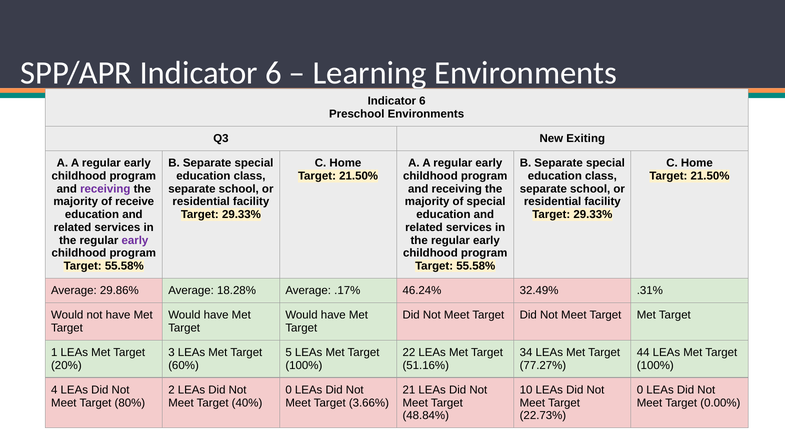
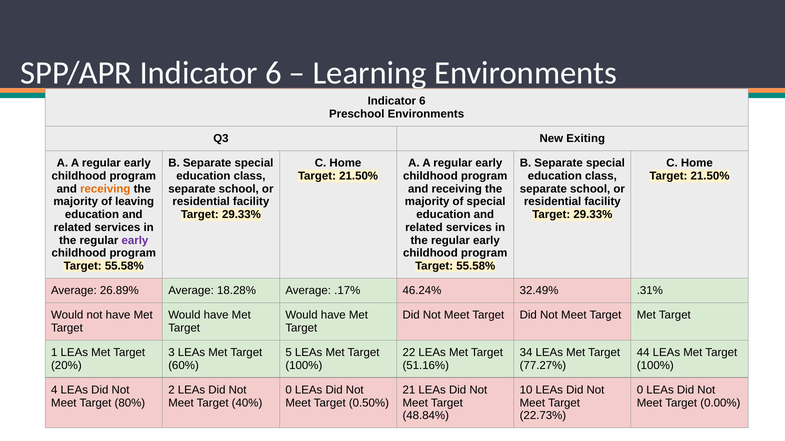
receiving at (105, 189) colour: purple -> orange
receive: receive -> leaving
29.86%: 29.86% -> 26.89%
3.66%: 3.66% -> 0.50%
